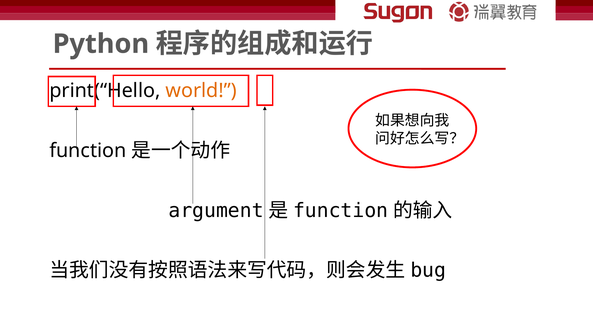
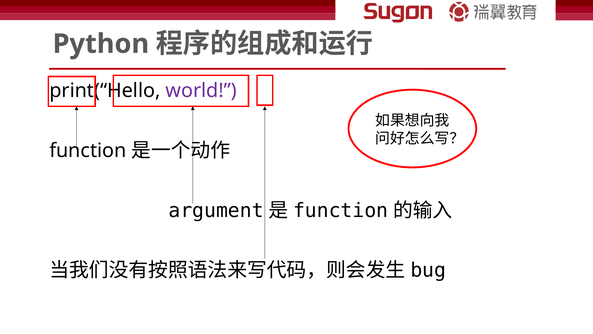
world colour: orange -> purple
